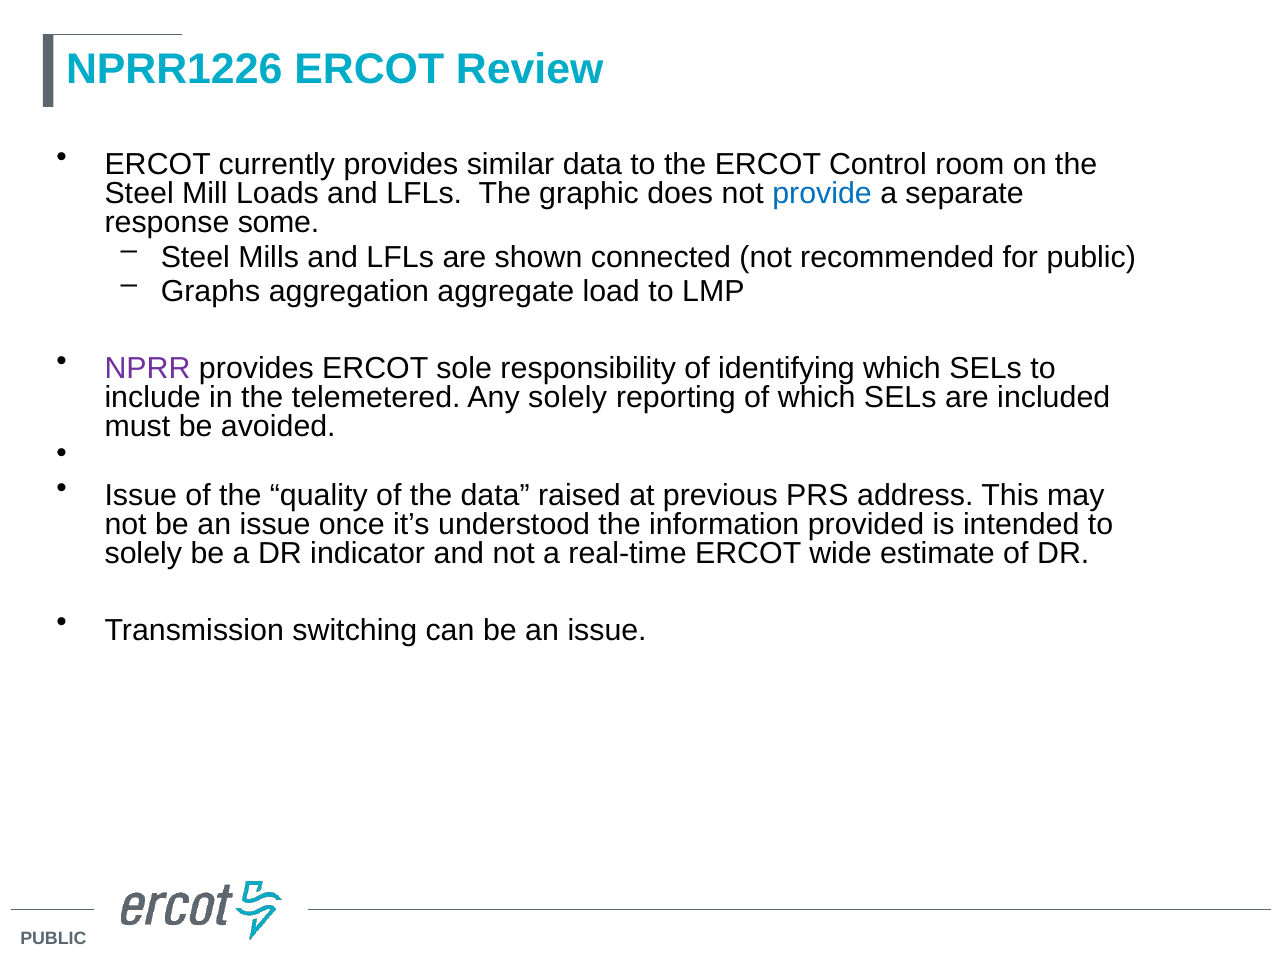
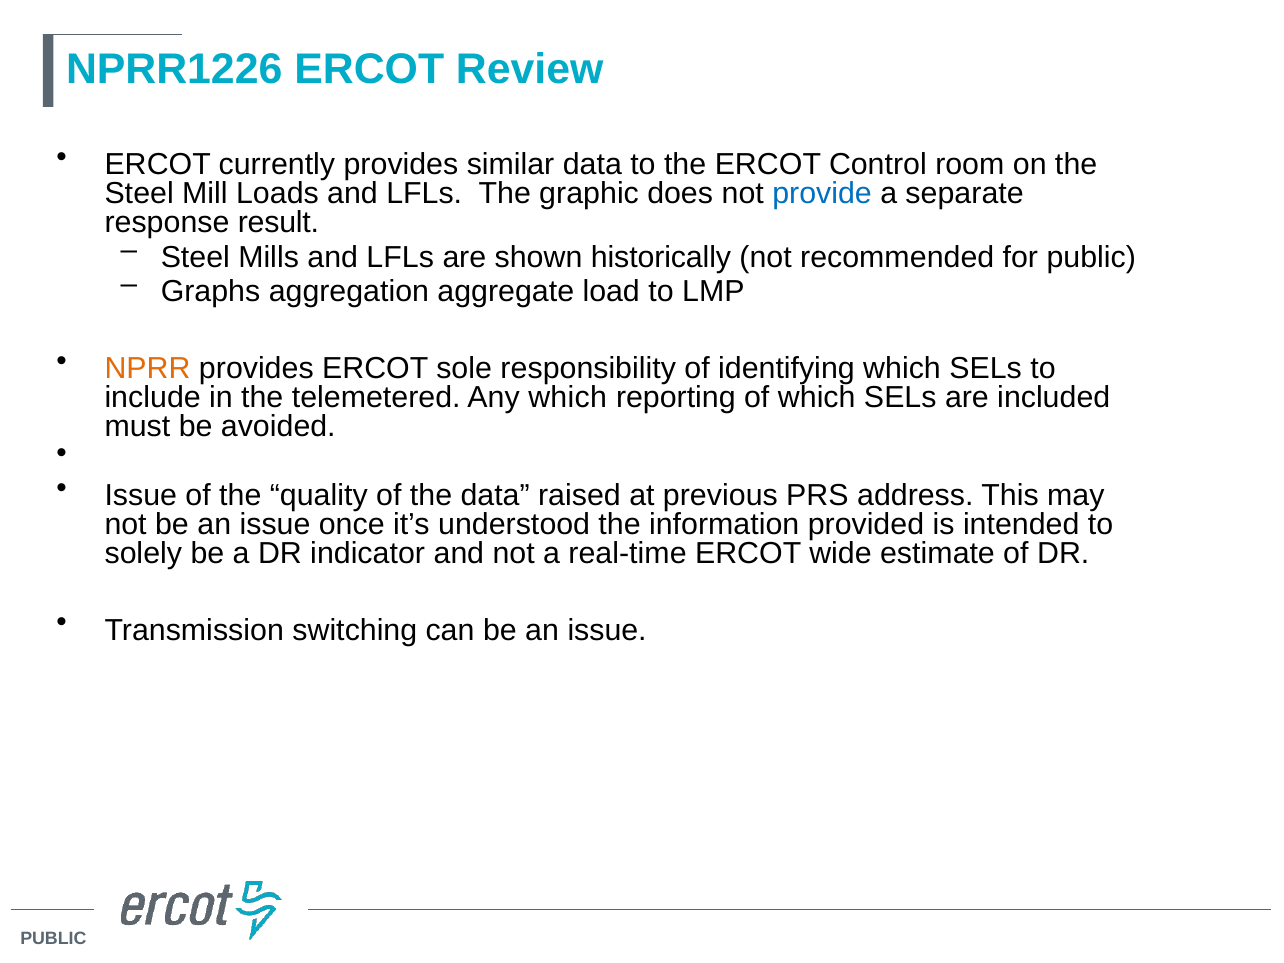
some: some -> result
connected: connected -> historically
NPRR colour: purple -> orange
Any solely: solely -> which
